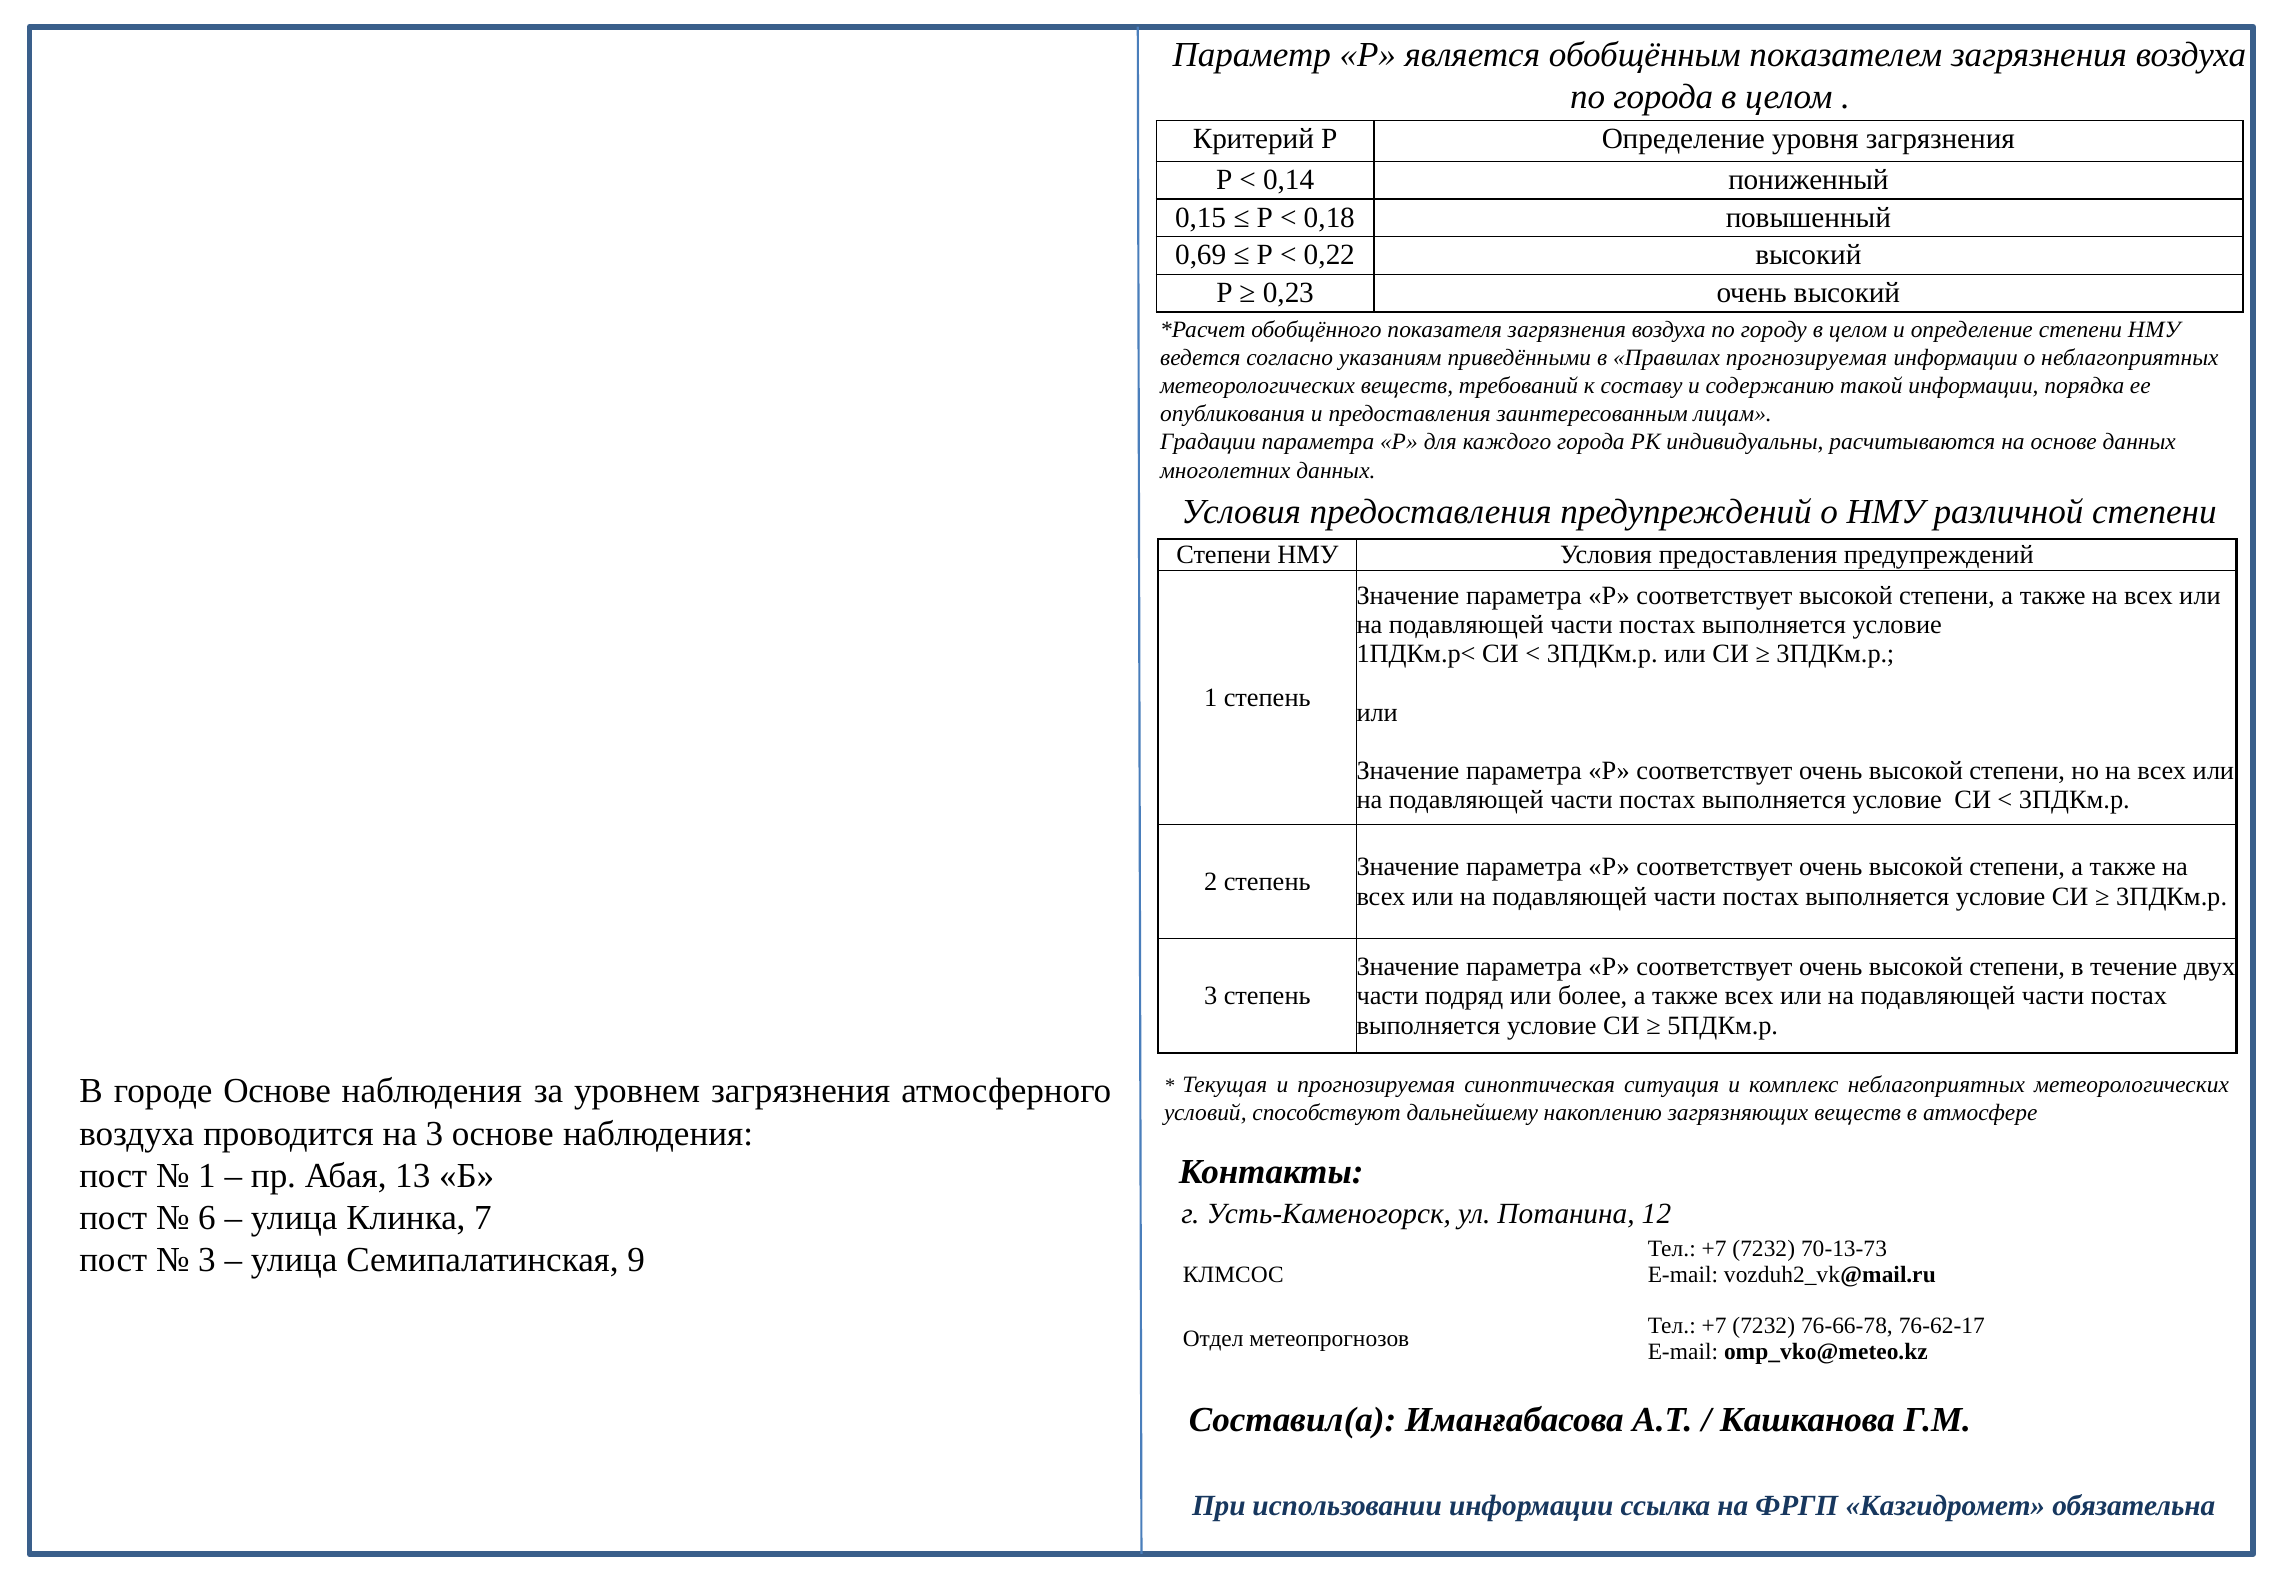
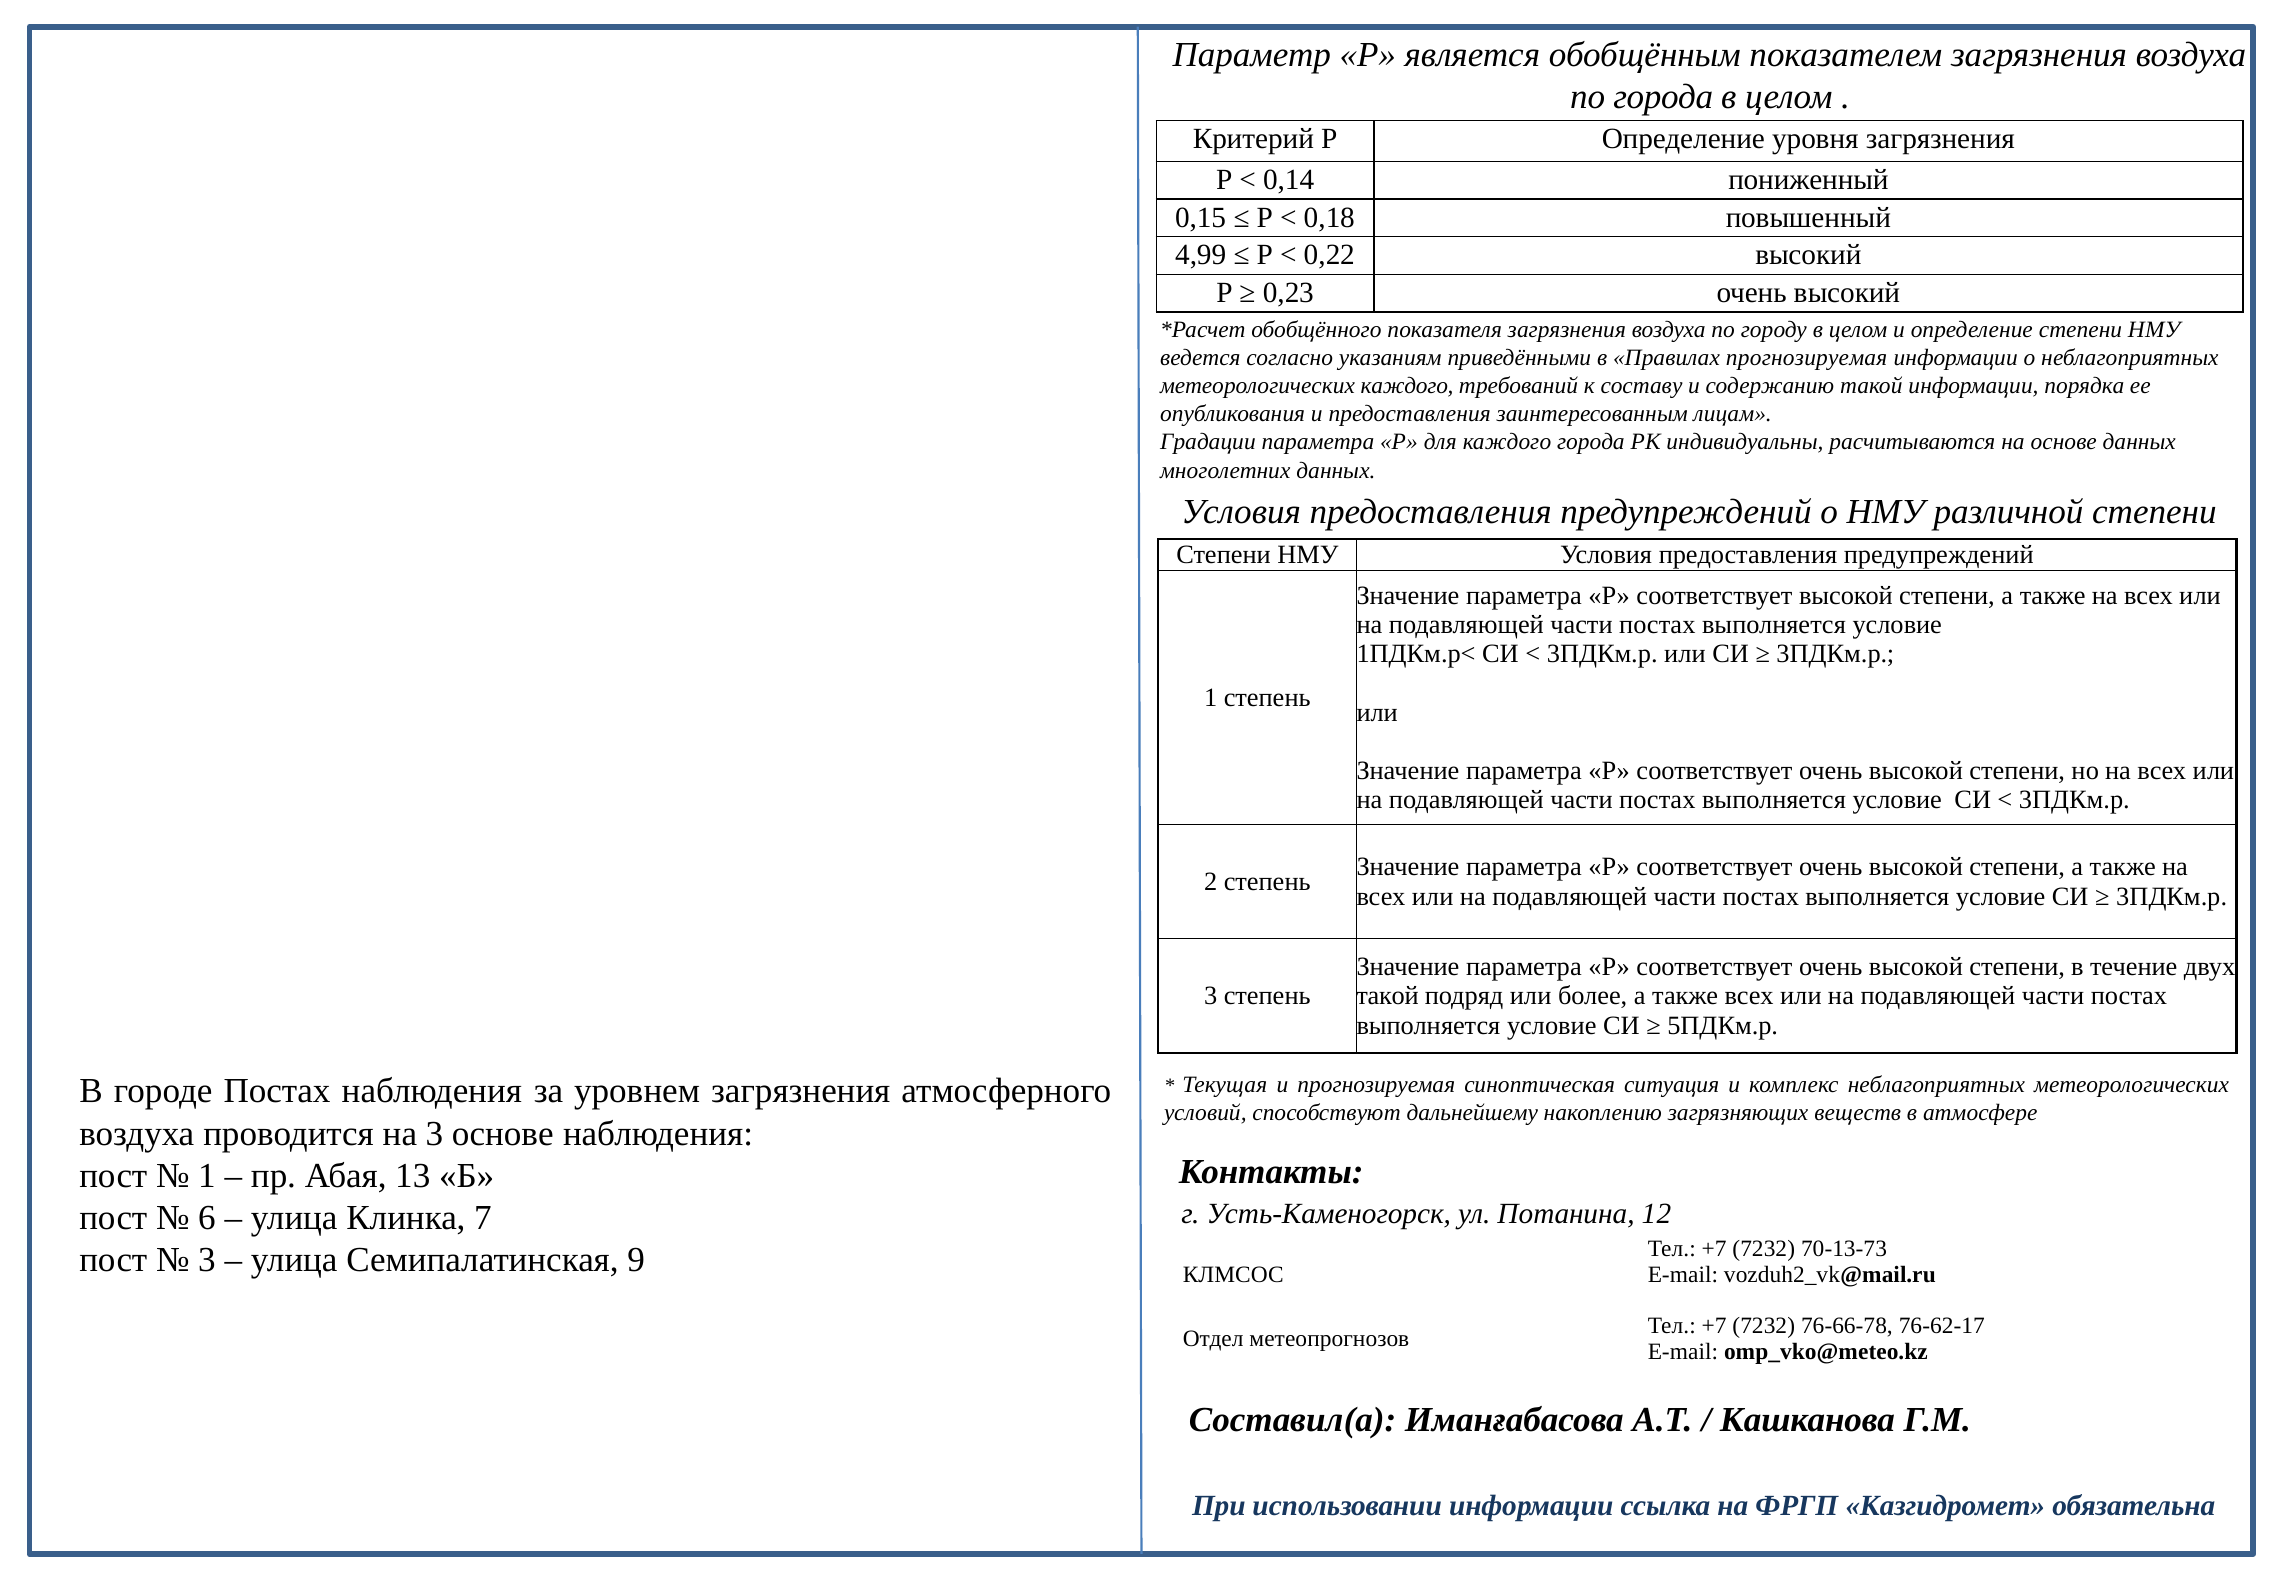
0,69: 0,69 -> 4,99
метеорологических веществ: веществ -> каждого
части at (1388, 996): части -> такой
городе Основе: Основе -> Постах
